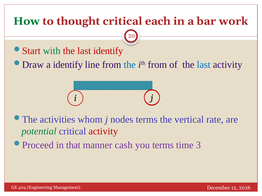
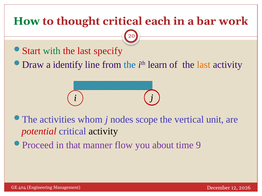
last identify: identify -> specify
ith from: from -> learn
last at (204, 65) colour: blue -> orange
nodes terms: terms -> scope
rate: rate -> unit
potential colour: green -> red
activity at (103, 132) colour: red -> black
cash: cash -> flow
you terms: terms -> about
3: 3 -> 9
